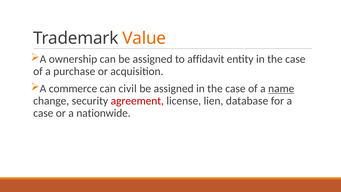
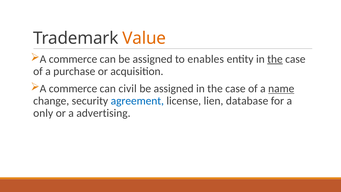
ownership at (73, 59): ownership -> commerce
affidavit: affidavit -> enables
the at (275, 59) underline: none -> present
agreement colour: red -> blue
case at (43, 113): case -> only
nationwide: nationwide -> advertising
